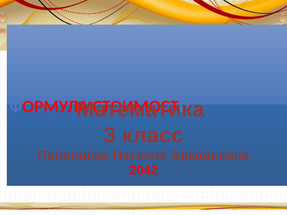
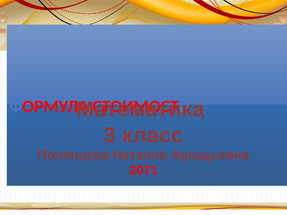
2042: 2042 -> 2071
